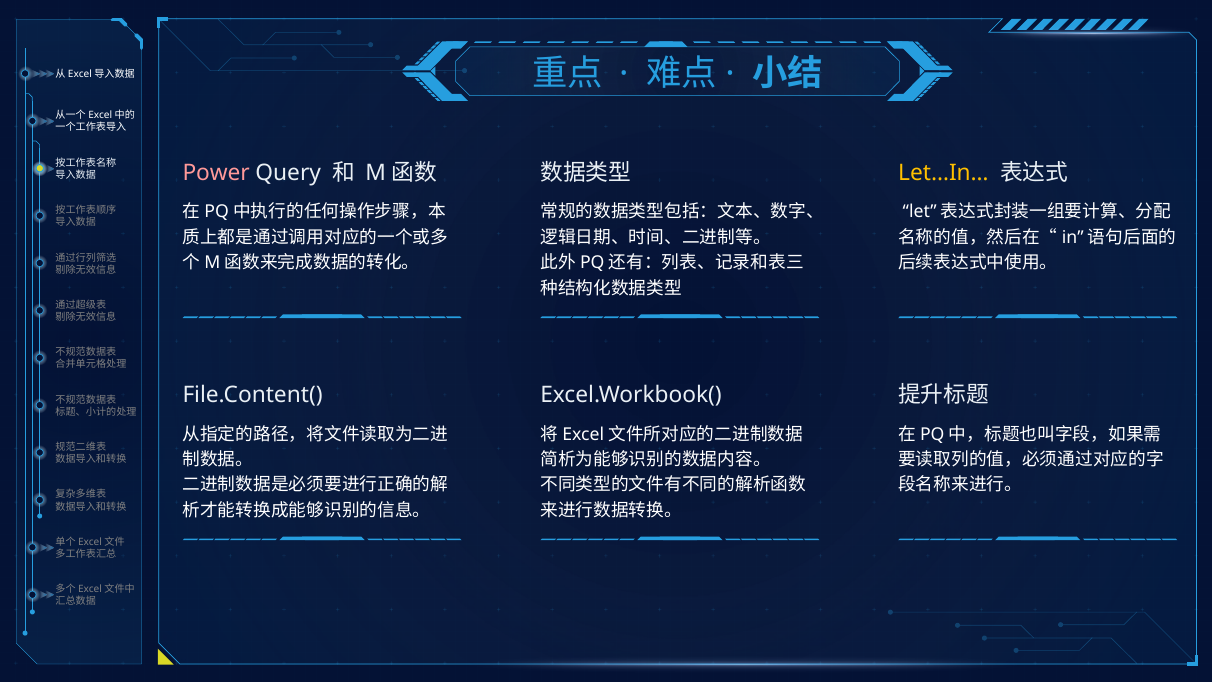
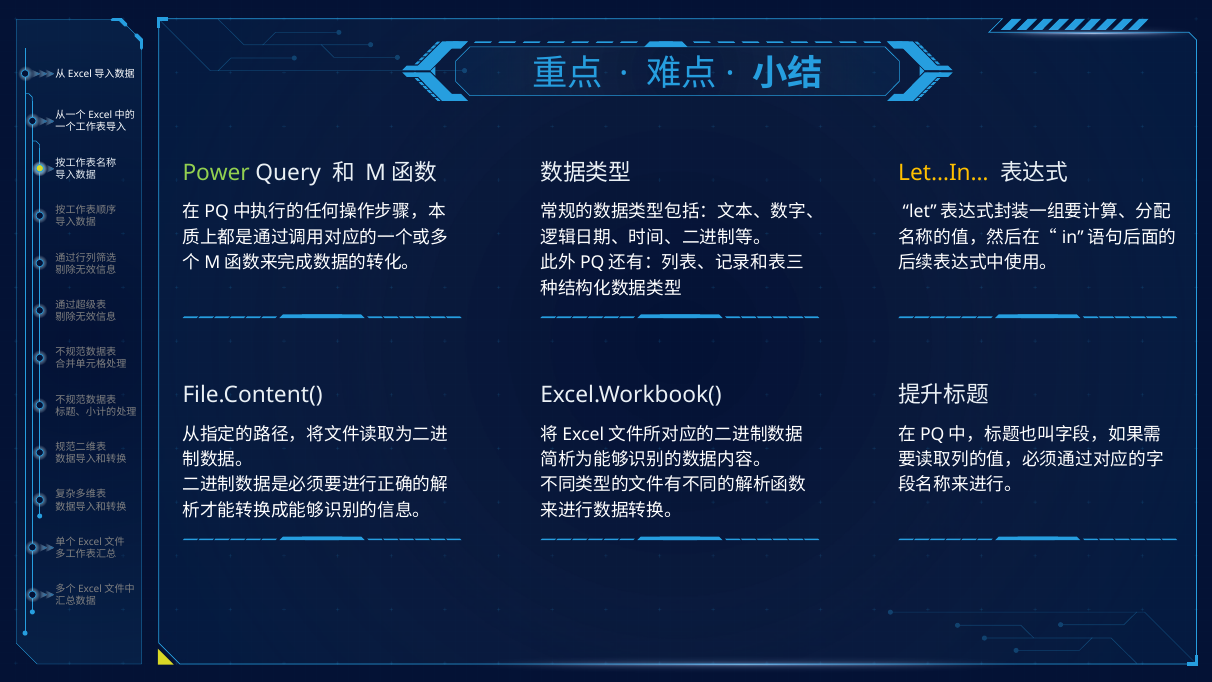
Power colour: pink -> light green
